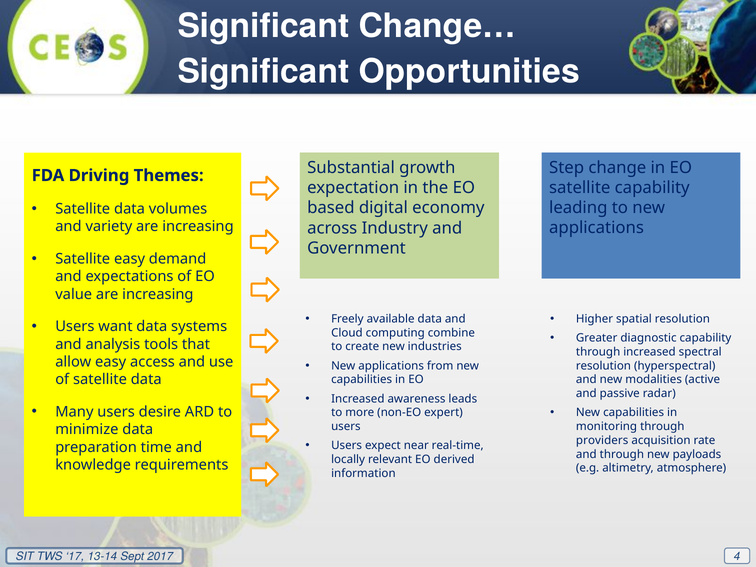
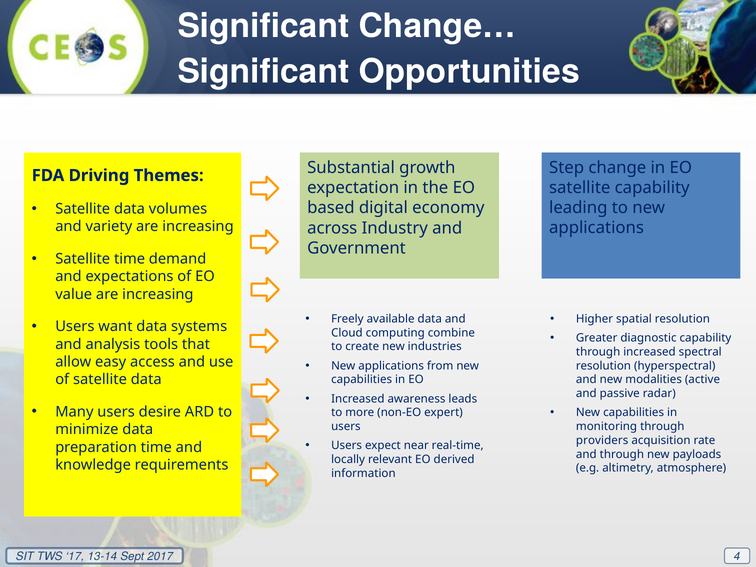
Satellite easy: easy -> time
